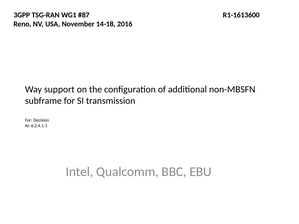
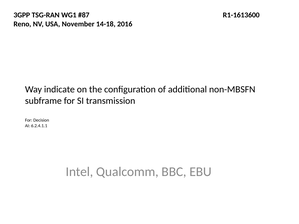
support: support -> indicate
